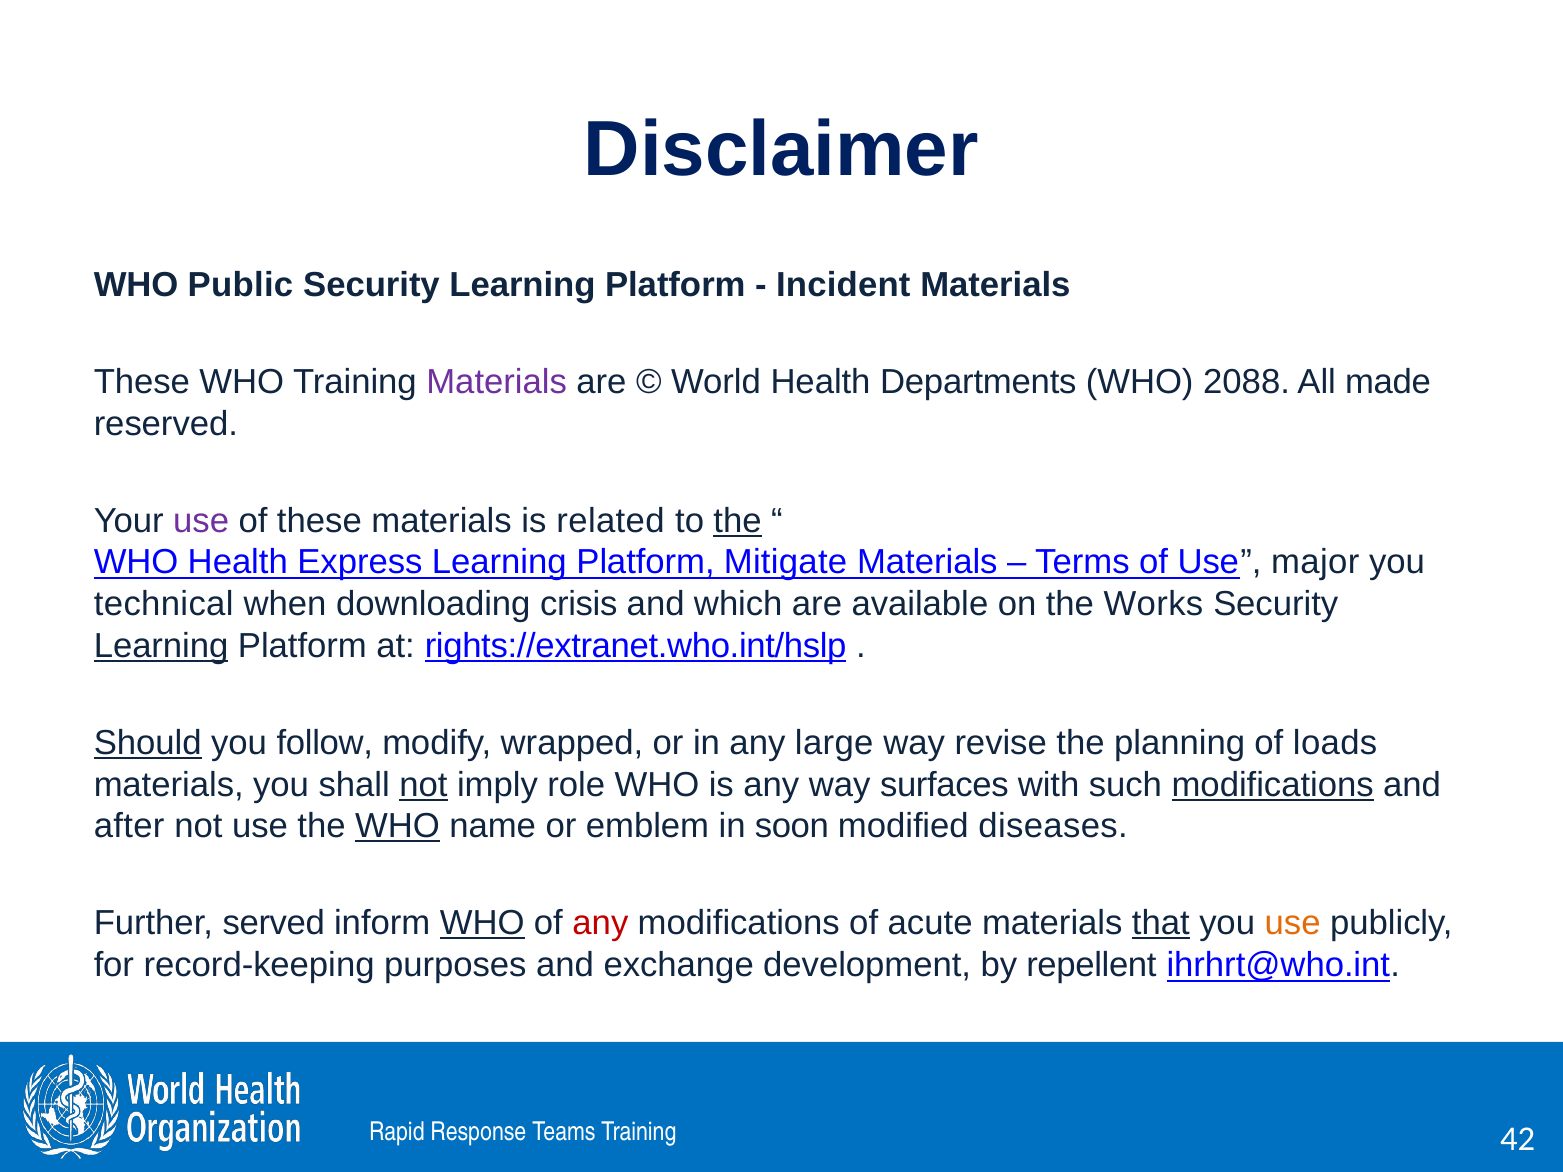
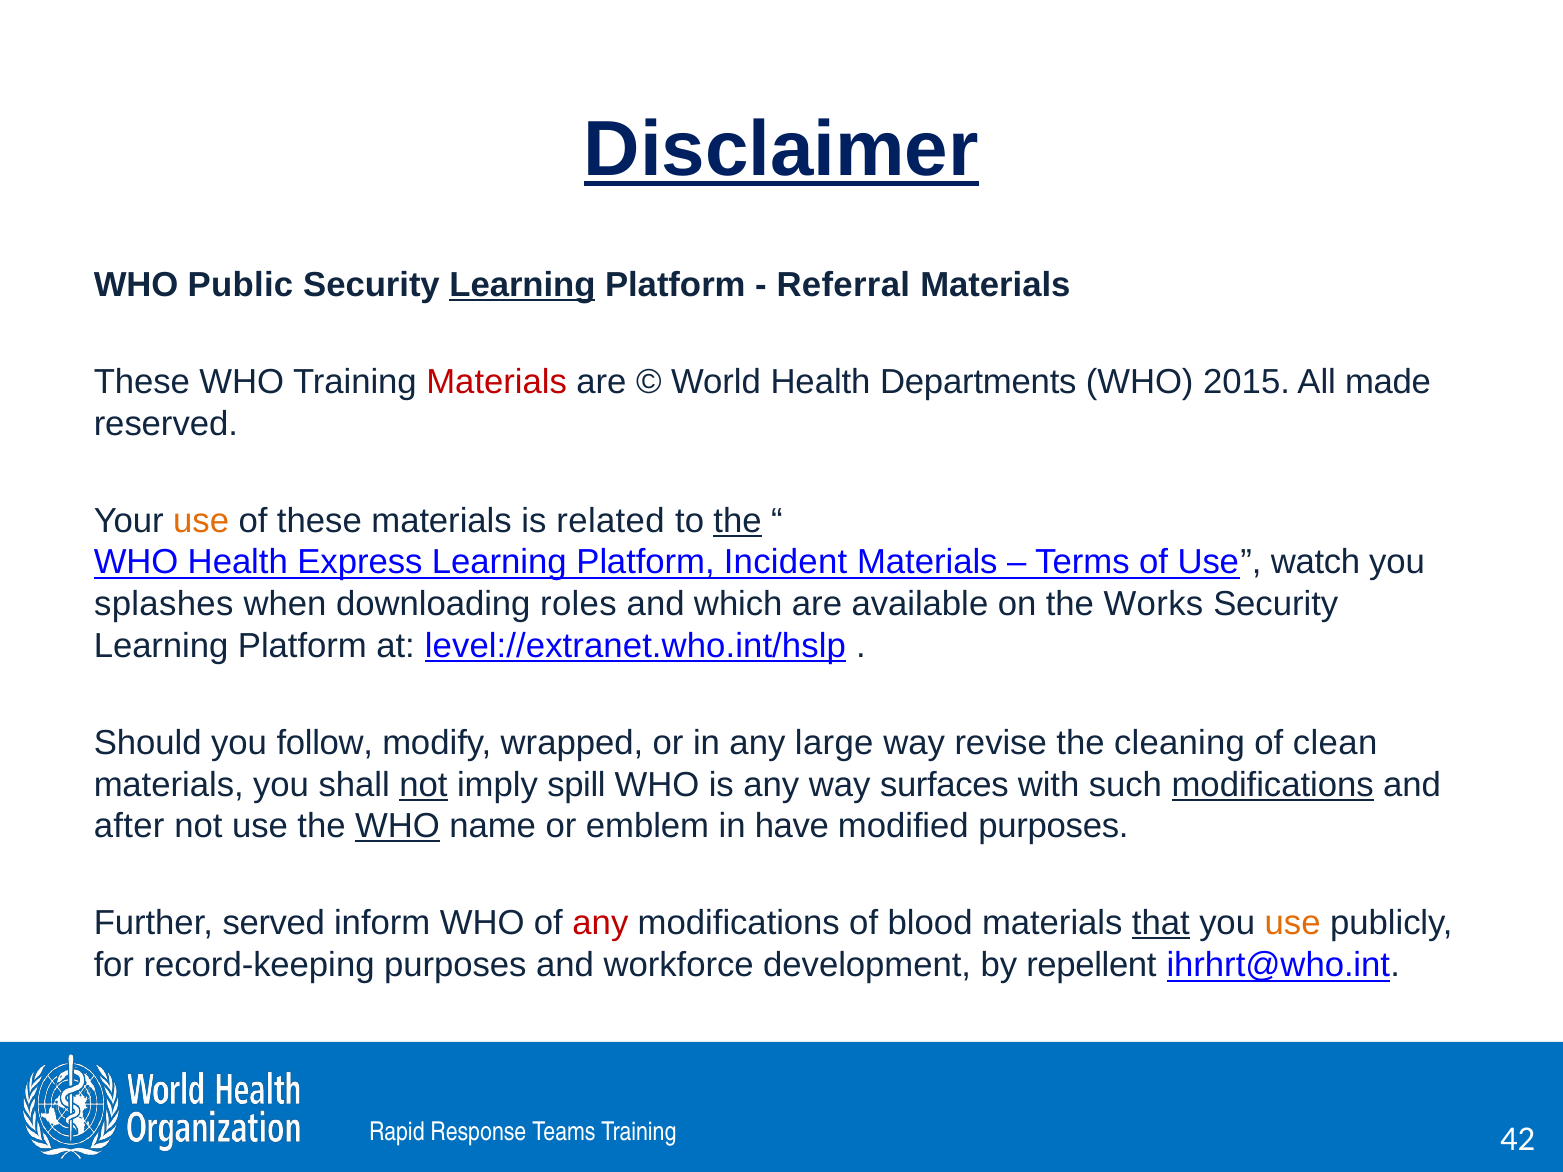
Disclaimer underline: none -> present
Learning at (522, 285) underline: none -> present
Incident: Incident -> Referral
Materials at (497, 382) colour: purple -> red
2088: 2088 -> 2015
use at (201, 521) colour: purple -> orange
Mitigate: Mitigate -> Incident
major: major -> watch
technical: technical -> splashes
crisis: crisis -> roles
Learning at (161, 646) underline: present -> none
rights://extranet.who.int/hslp: rights://extranet.who.int/hslp -> level://extranet.who.int/hslp
Should underline: present -> none
planning: planning -> cleaning
loads: loads -> clean
role: role -> spill
soon: soon -> have
modified diseases: diseases -> purposes
WHO at (482, 924) underline: present -> none
acute: acute -> blood
exchange: exchange -> workforce
